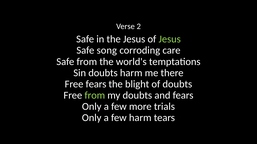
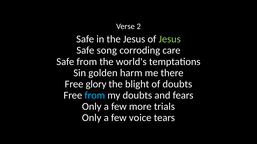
Sin doubts: doubts -> golden
Free fears: fears -> glory
from at (95, 96) colour: light green -> light blue
few harm: harm -> voice
